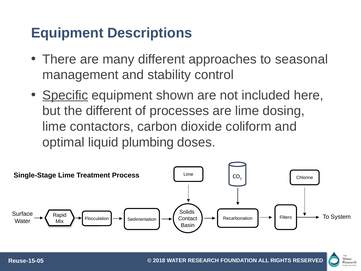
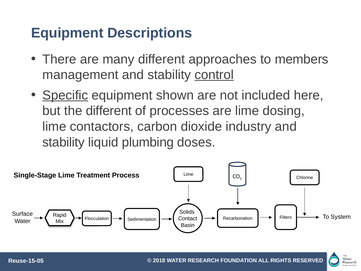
seasonal: seasonal -> members
control underline: none -> present
coliform: coliform -> industry
optimal at (63, 142): optimal -> stability
